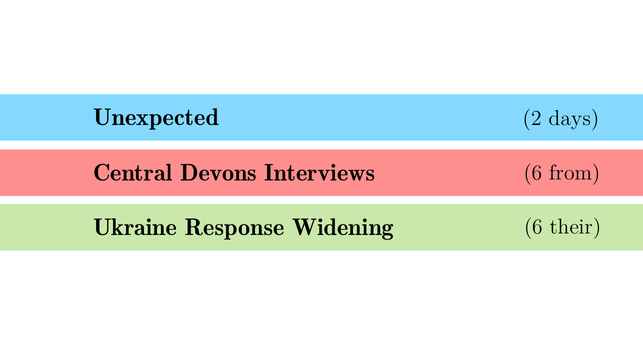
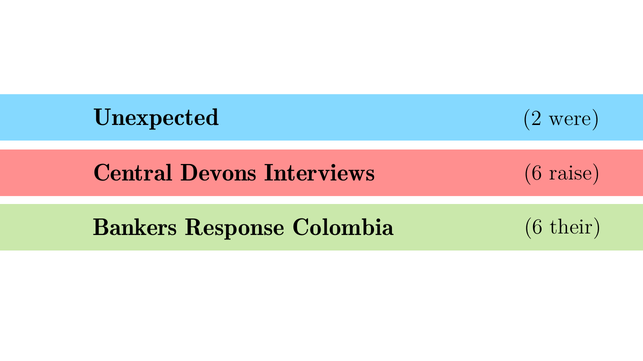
days: days -> were
from: from -> raise
Ukraine: Ukraine -> Bankers
Widening: Widening -> Colombia
